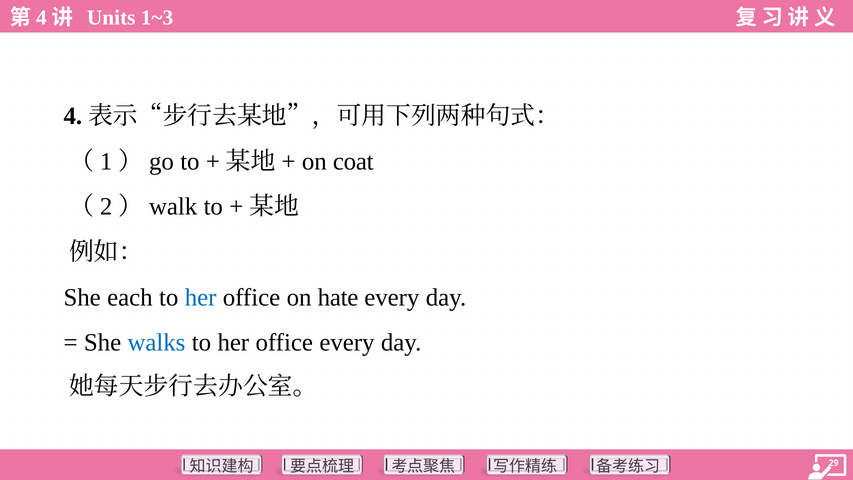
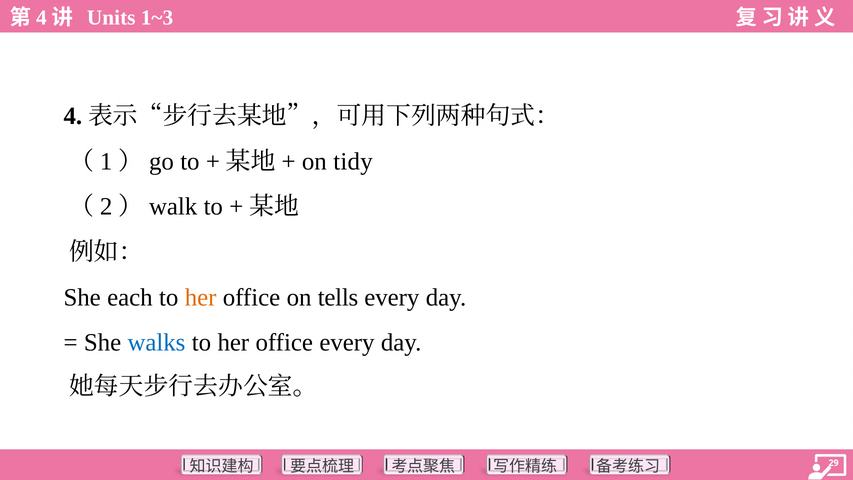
coat: coat -> tidy
her at (201, 297) colour: blue -> orange
hate: hate -> tells
